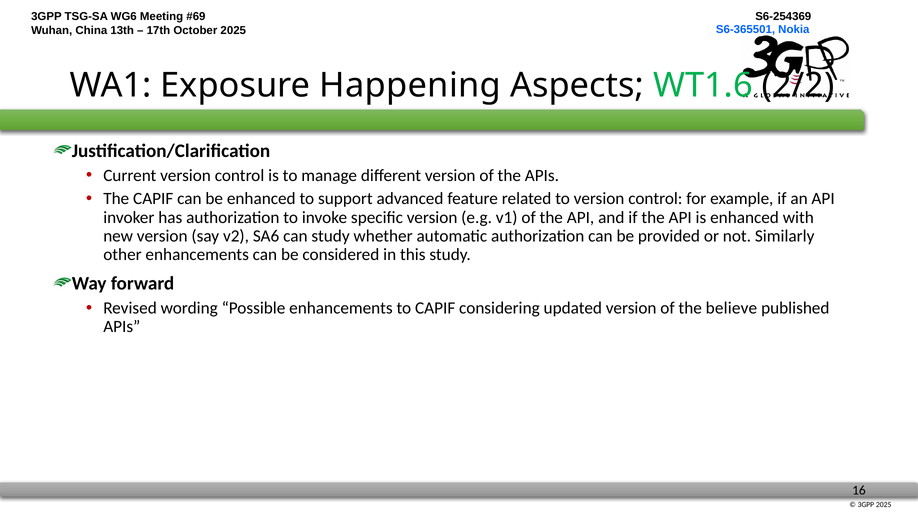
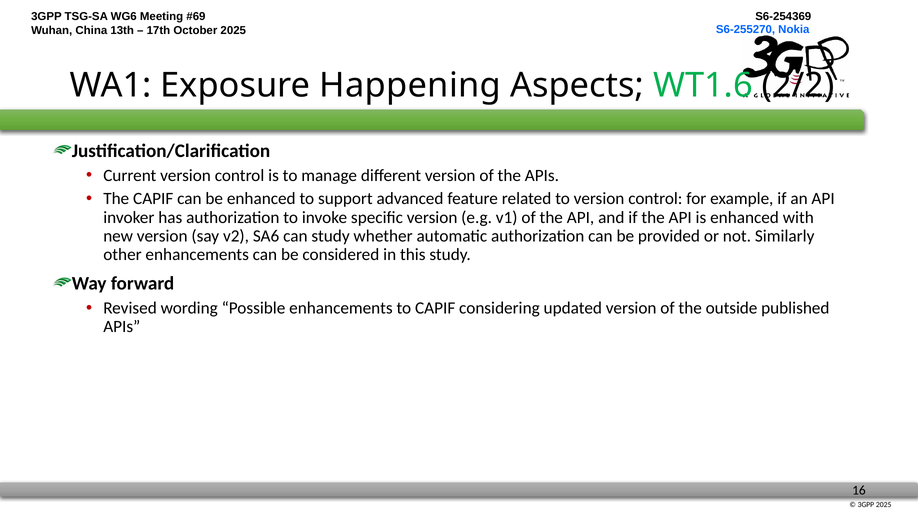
S6-365501: S6-365501 -> S6-255270
believe: believe -> outside
